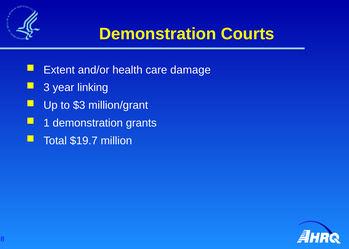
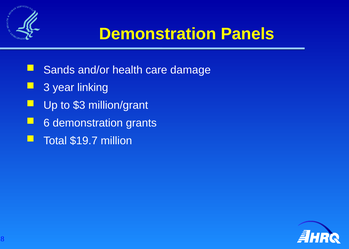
Courts: Courts -> Panels
Extent: Extent -> Sands
1: 1 -> 6
